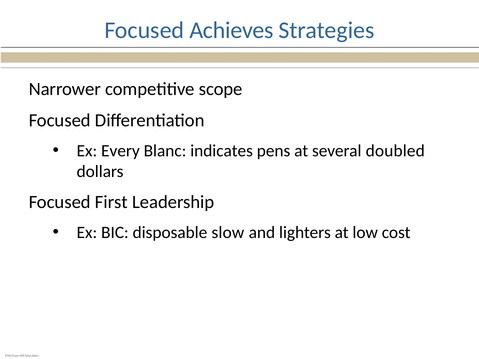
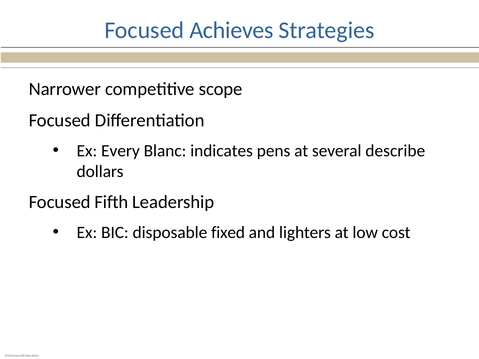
doubled: doubled -> describe
First: First -> Fifth
slow: slow -> fixed
